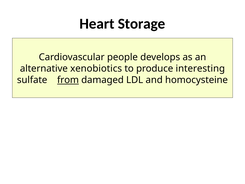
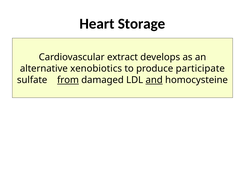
people: people -> extract
interesting: interesting -> participate
and underline: none -> present
